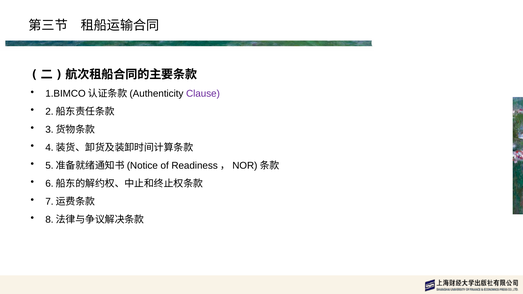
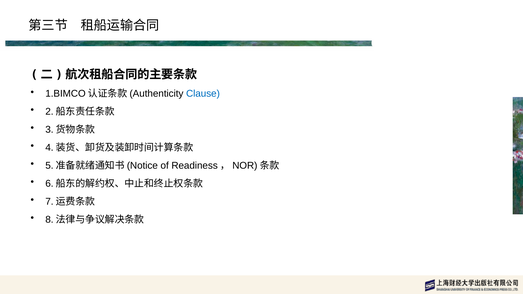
Clause colour: purple -> blue
